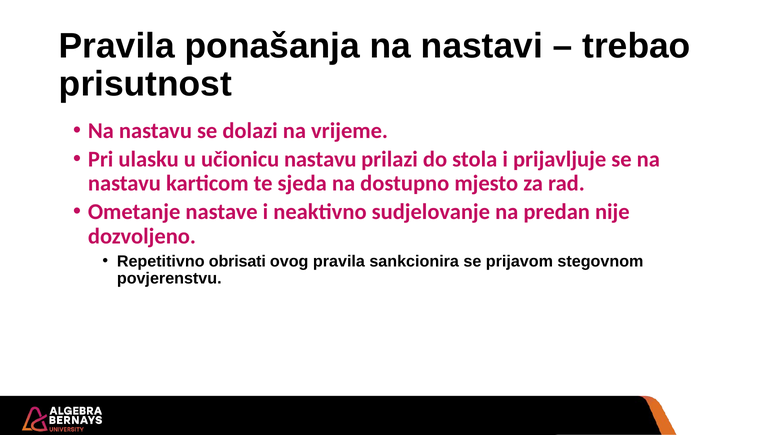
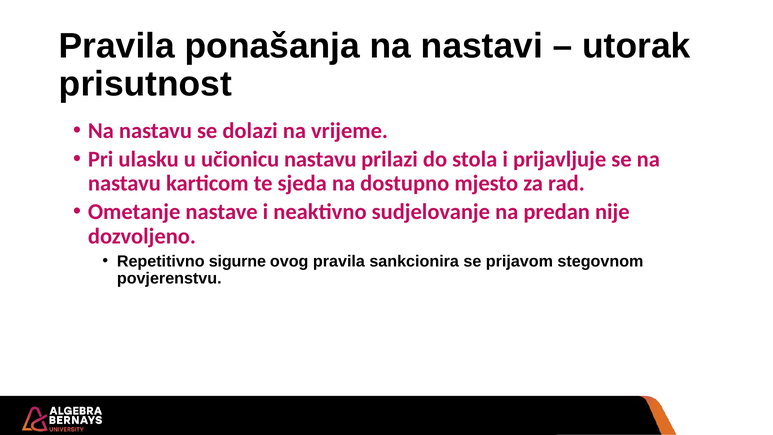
trebao: trebao -> utorak
obrisati: obrisati -> sigurne
